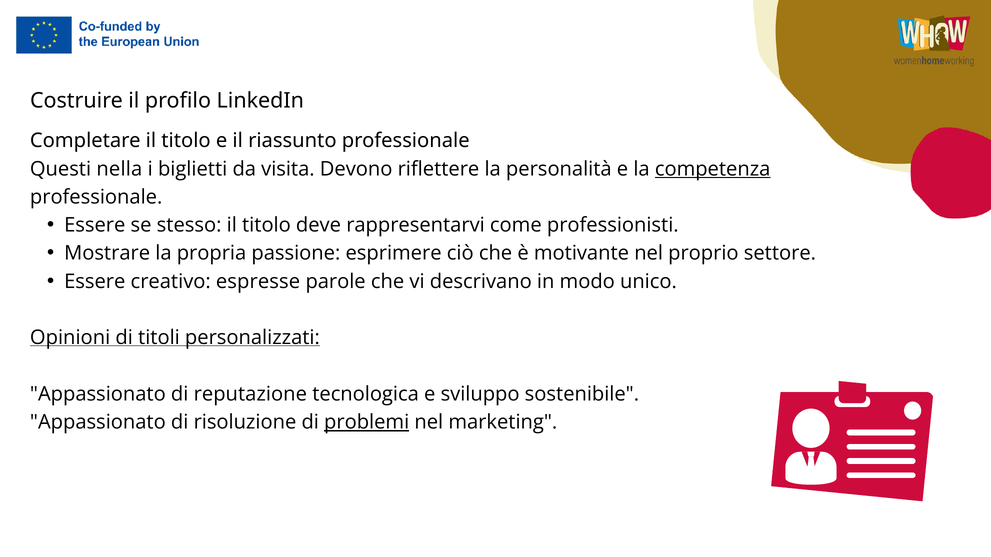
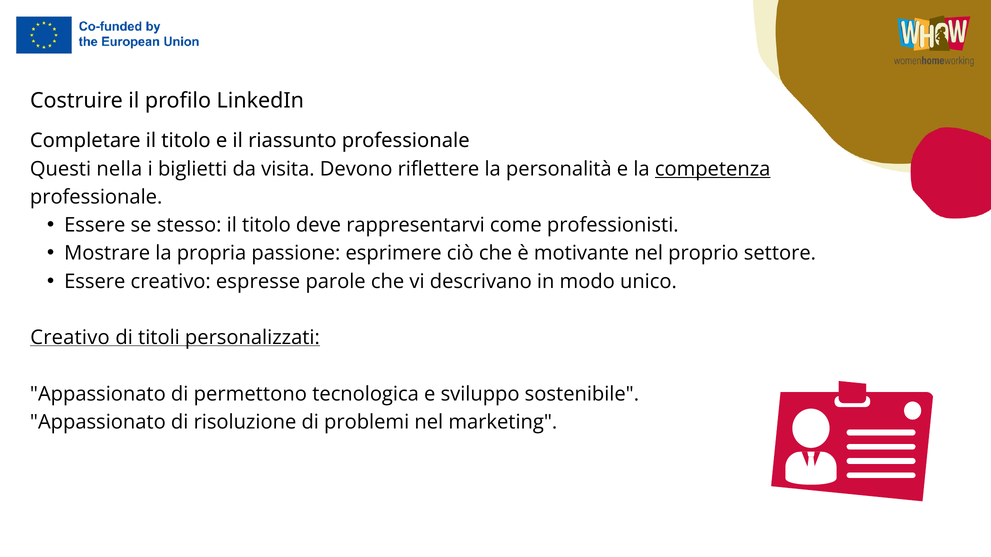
Opinioni at (70, 338): Opinioni -> Creativo
reputazione: reputazione -> permettono
problemi underline: present -> none
